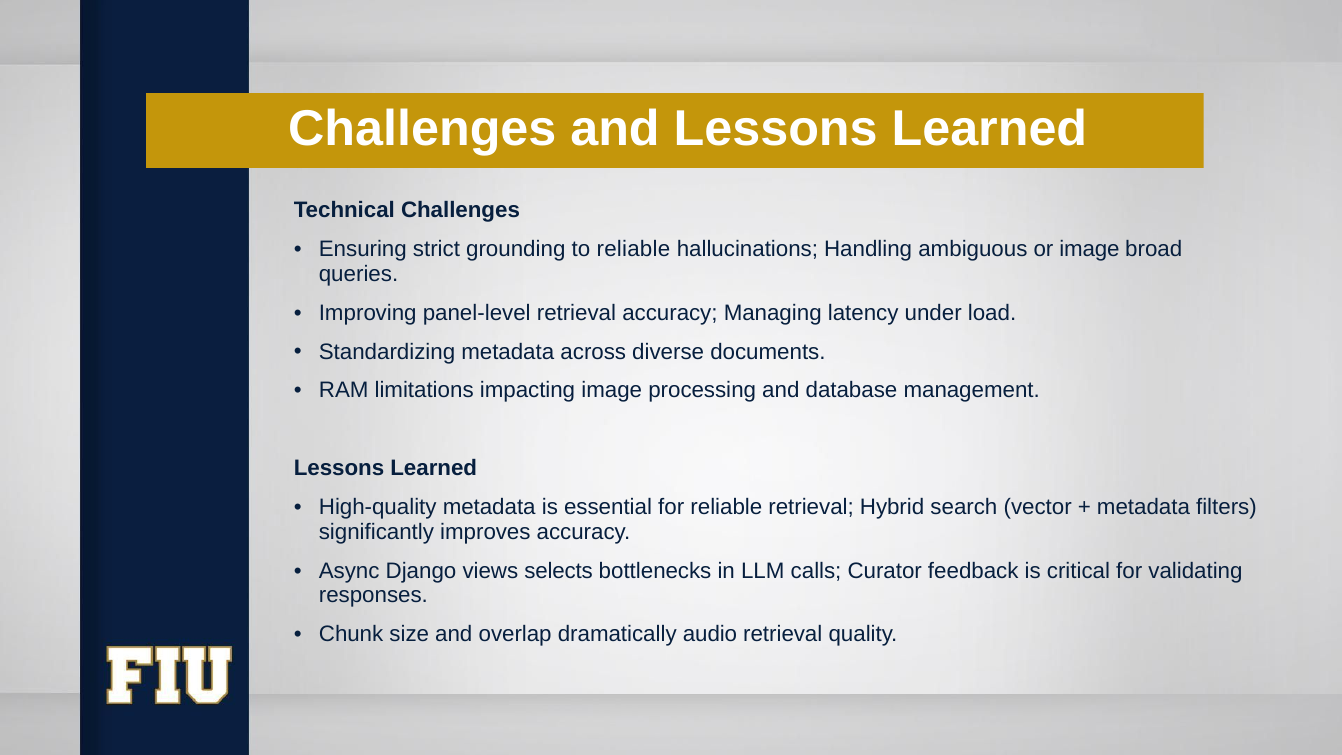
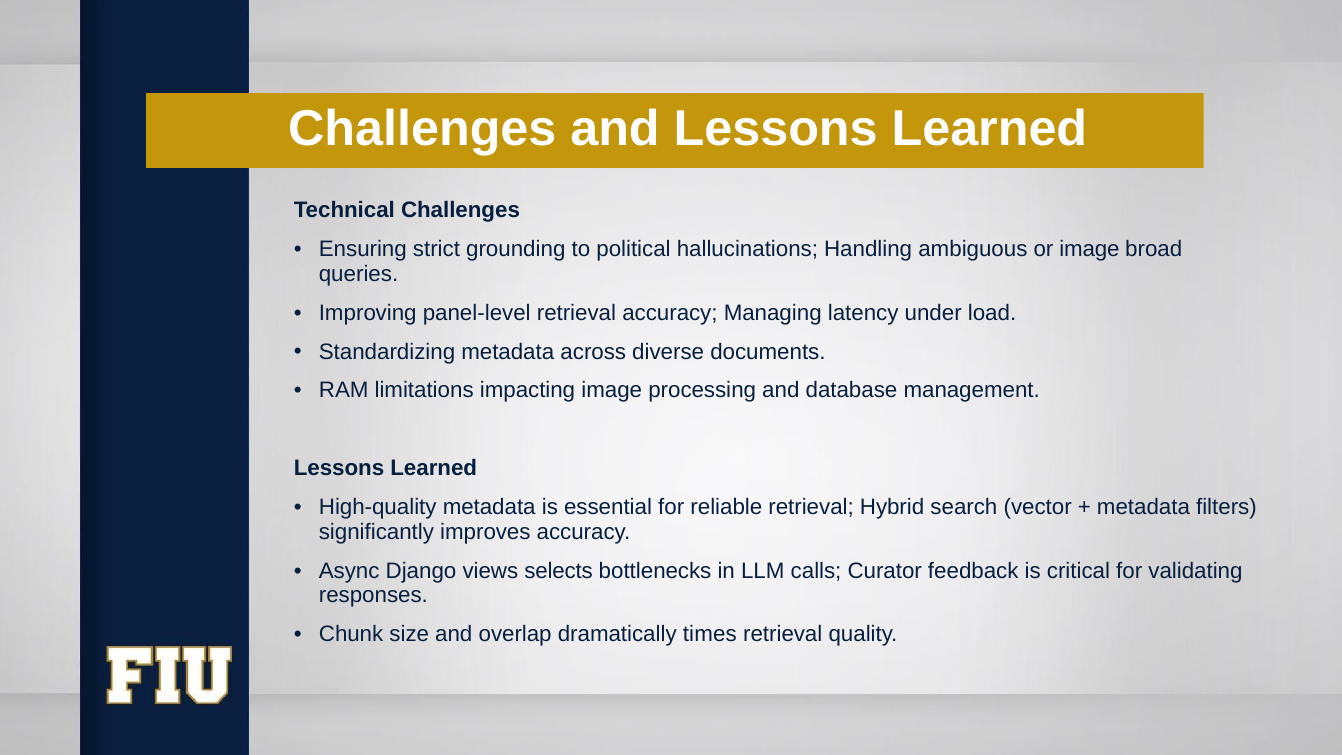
to reliable: reliable -> political
audio: audio -> times
